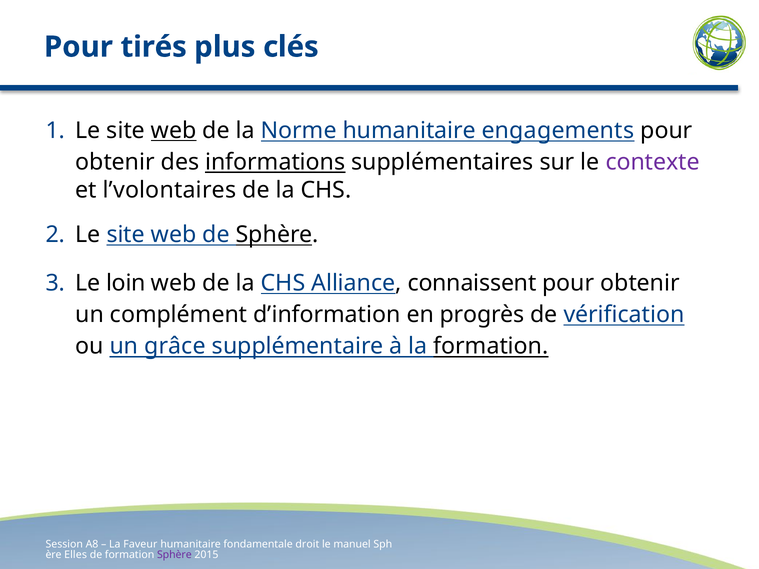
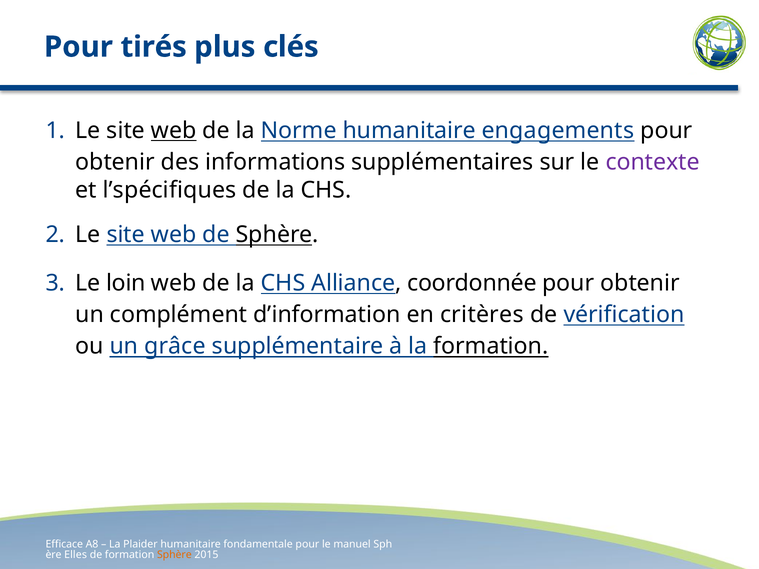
informations underline: present -> none
l’volontaires: l’volontaires -> l’spécifiques
connaissent: connaissent -> coordonnée
progrès: progrès -> critères
Session: Session -> Efficace
Faveur: Faveur -> Plaider
fondamentale droit: droit -> pour
Sphère at (174, 555) colour: purple -> orange
